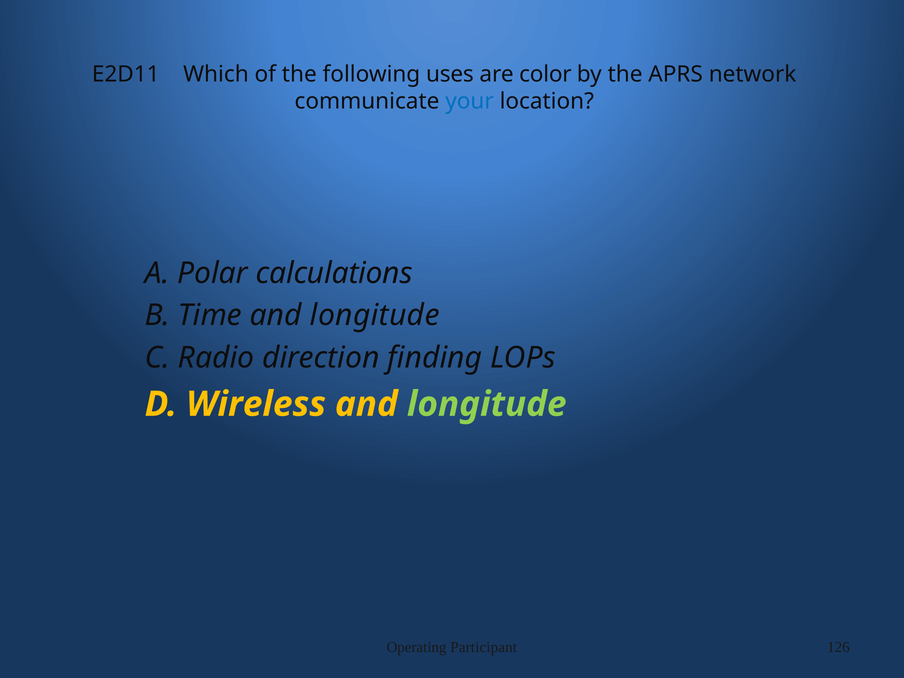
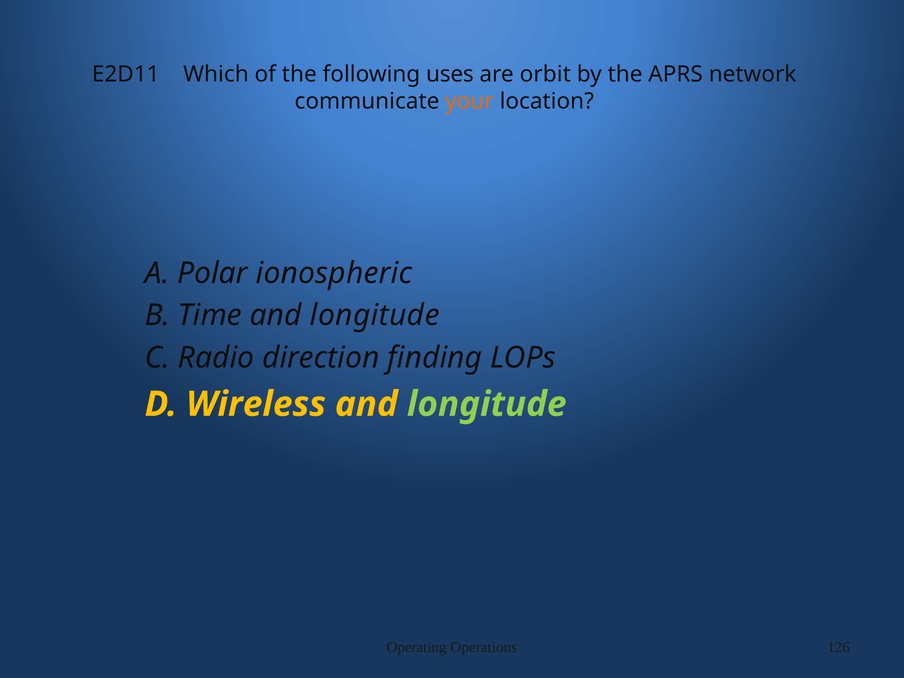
color: color -> orbit
your colour: blue -> orange
calculations: calculations -> ionospheric
Participant: Participant -> Operations
